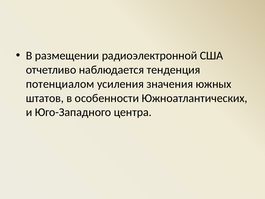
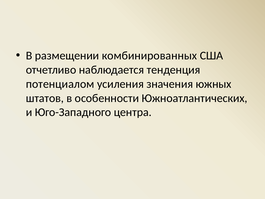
радиоэлектронной: радиоэлектронной -> комбинированных
